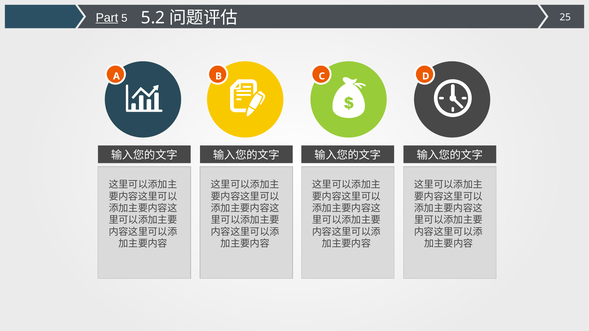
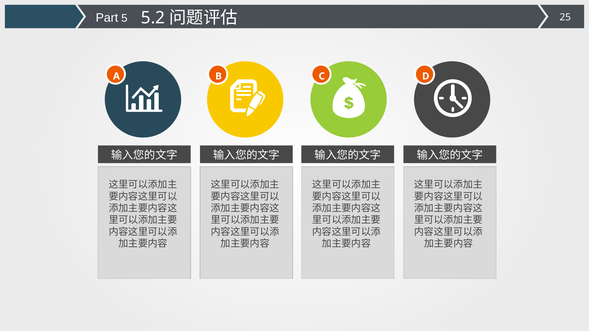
Part underline: present -> none
